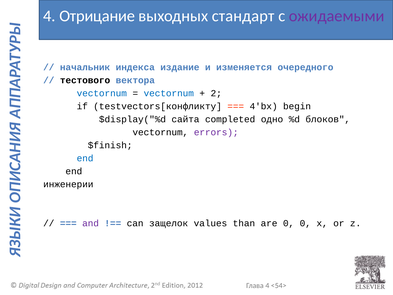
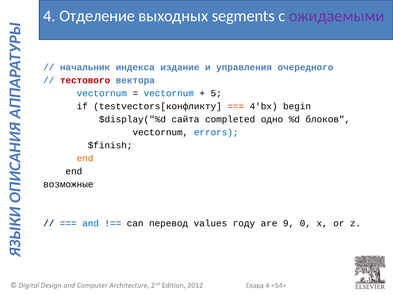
Отрицание: Отрицание -> Отделение
стандарт: стандарт -> segments
изменяется: изменяется -> управления
тестового colour: black -> red
2: 2 -> 5
errors colour: purple -> blue
end at (85, 158) colour: blue -> orange
инженерии: инженерии -> возможные
and colour: purple -> blue
защелок: защелок -> перевод
than: than -> году
are 0: 0 -> 9
